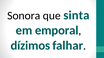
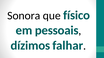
sinta: sinta -> físico
emporal: emporal -> pessoais
